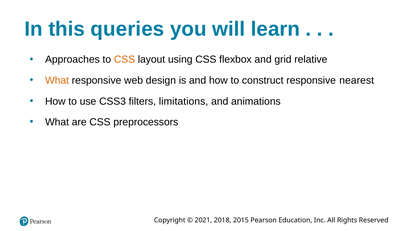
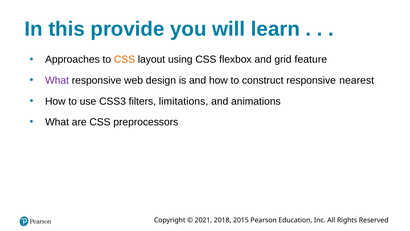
queries: queries -> provide
relative: relative -> feature
What at (57, 80) colour: orange -> purple
